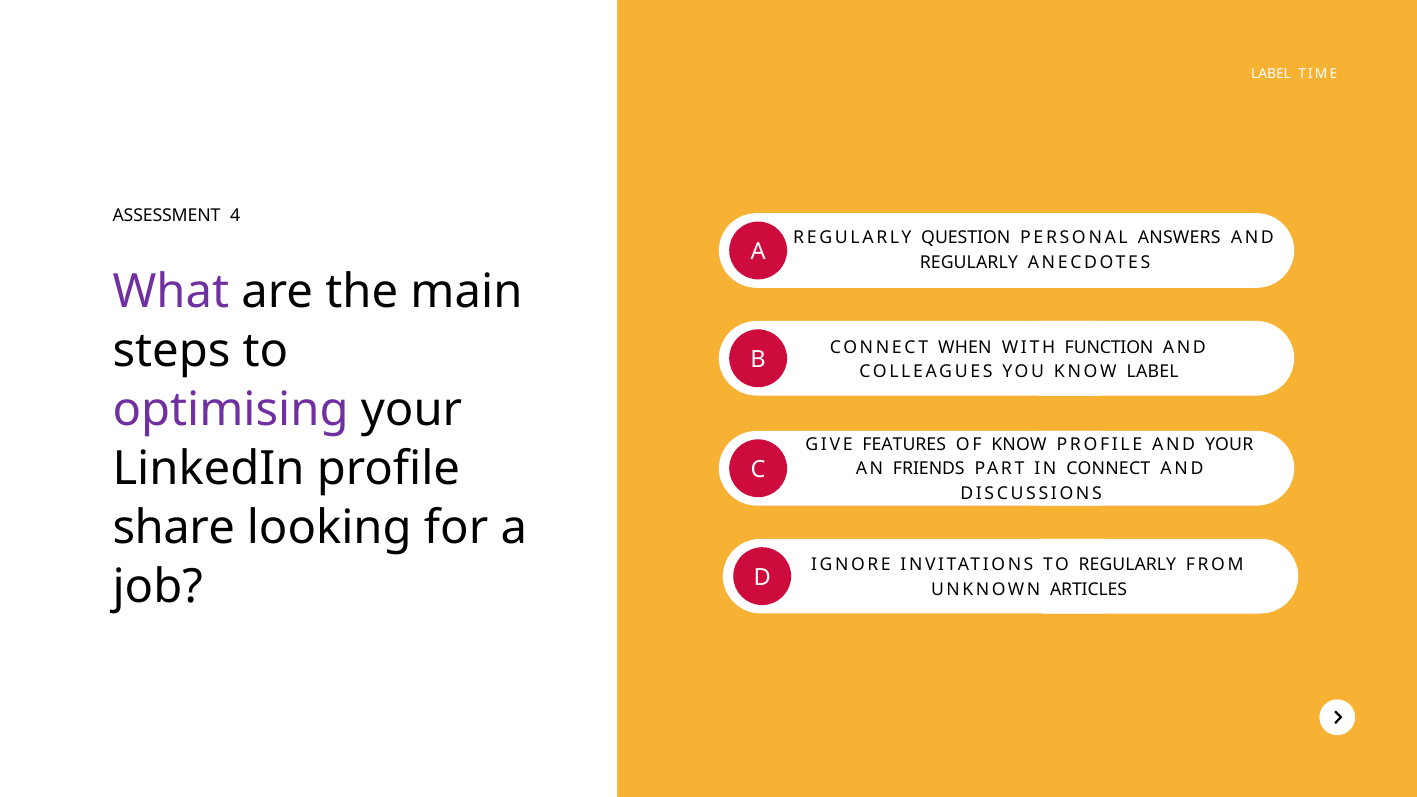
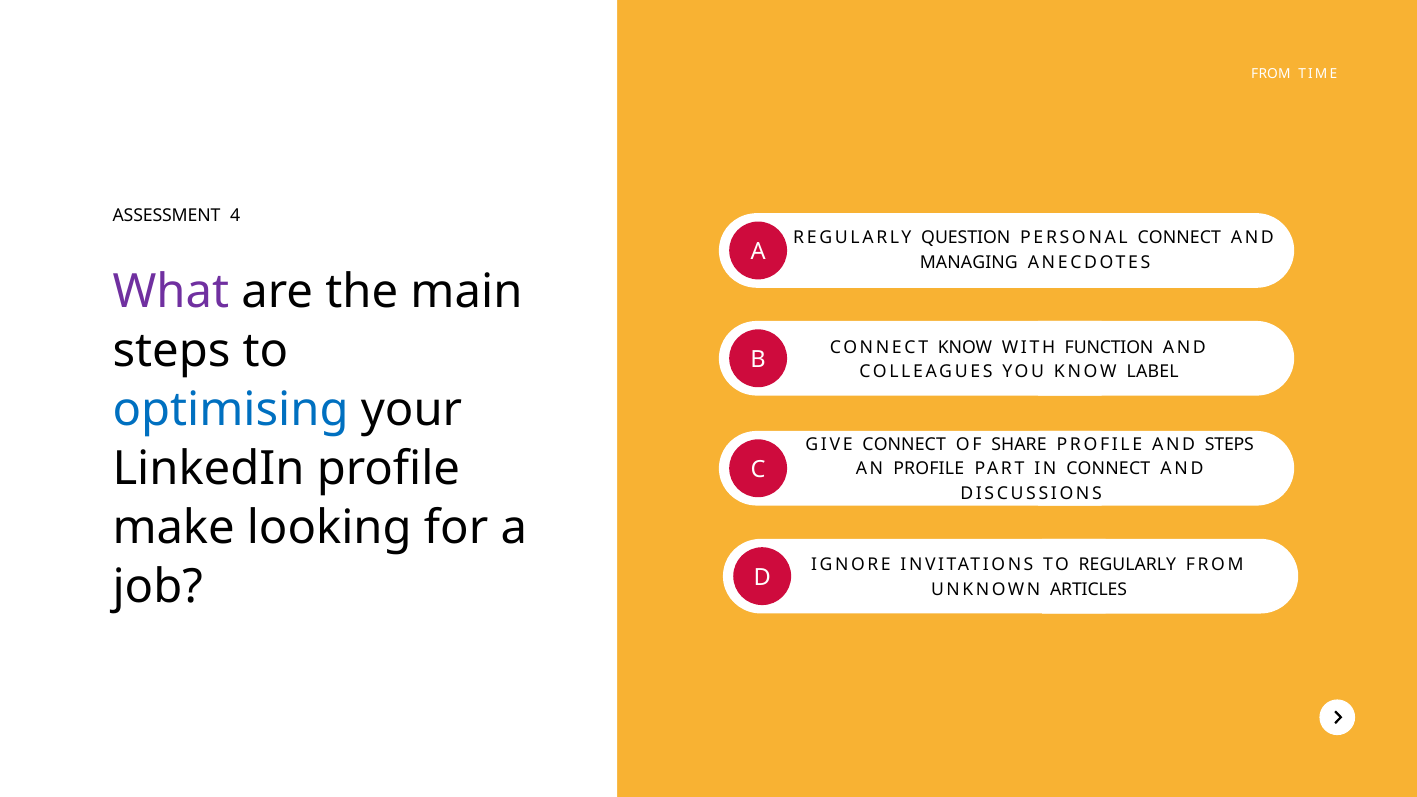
LABEL at (1271, 74): LABEL -> FROM
PERSONAL ANSWERS: ANSWERS -> CONNECT
REGULARLY at (969, 263): REGULARLY -> MANAGING
CONNECT WHEN: WHEN -> KNOW
optimising colour: purple -> blue
GIVE FEATURES: FEATURES -> CONNECT
OF KNOW: KNOW -> SHARE
AND YOUR: YOUR -> STEPS
AN FRIENDS: FRIENDS -> PROFILE
share: share -> make
